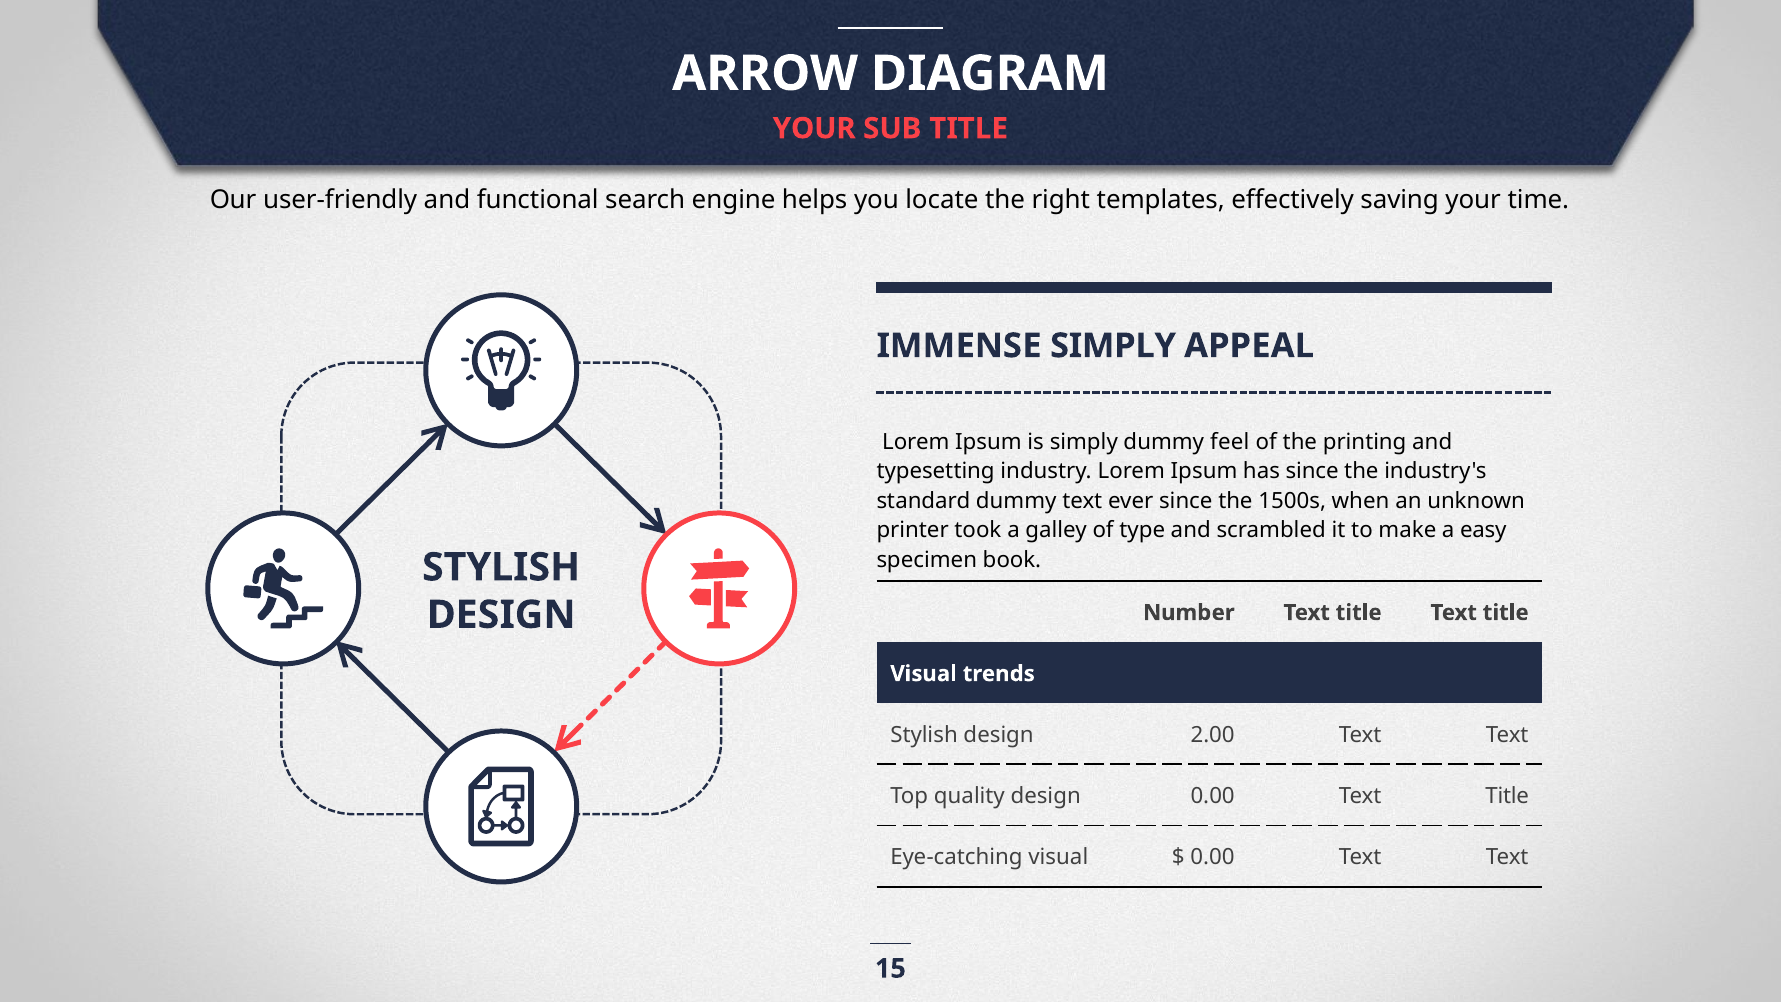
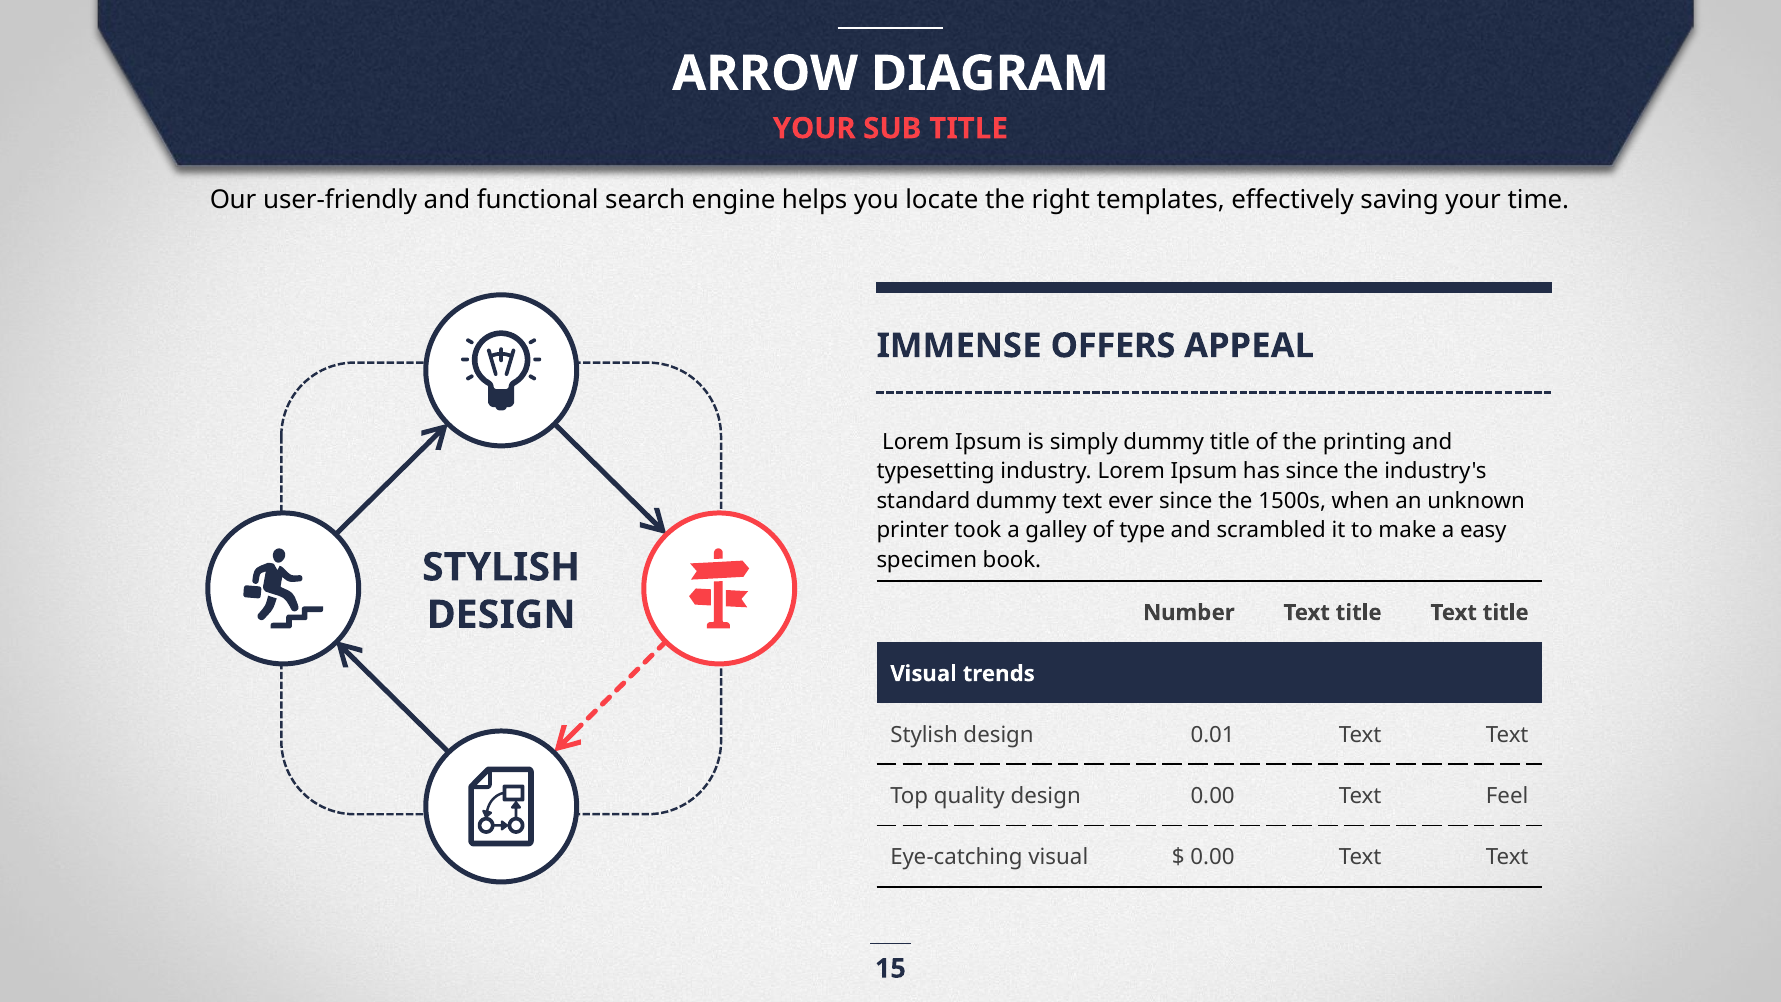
IMMENSE SIMPLY: SIMPLY -> OFFERS
dummy feel: feel -> title
2.00: 2.00 -> 0.01
0.00 Text Title: Title -> Feel
